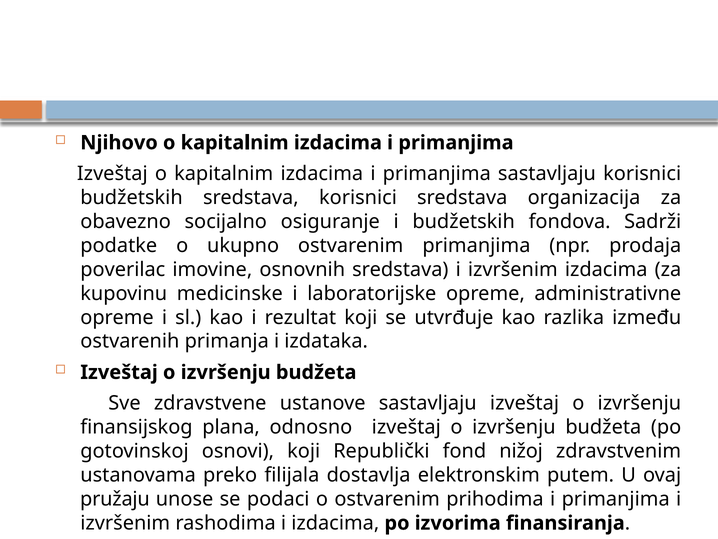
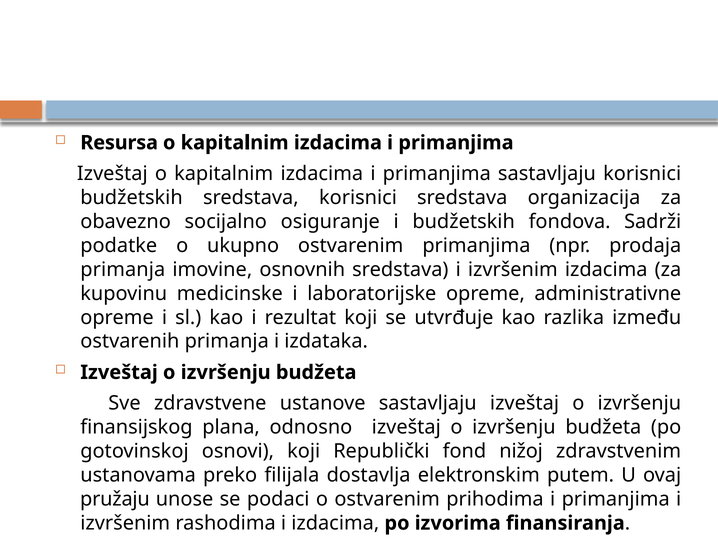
Njihovo: Njihovo -> Resursa
poverilac at (123, 269): poverilac -> primanja
